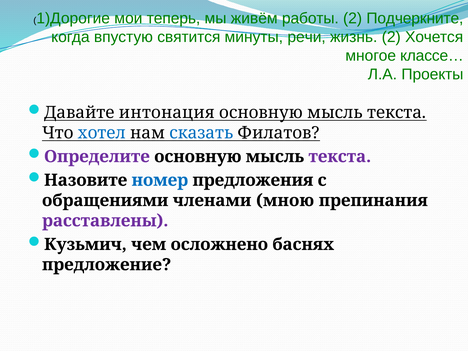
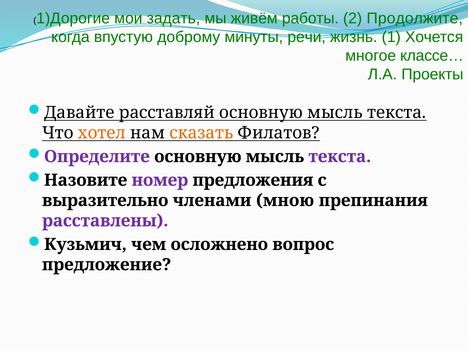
теперь: теперь -> задать
Подчеркните: Подчеркните -> Продолжите
святится: святится -> доброму
жизнь 2: 2 -> 1
интонация: интонация -> расставляй
хотел colour: blue -> orange
сказать colour: blue -> orange
номер colour: blue -> purple
обращениями: обращениями -> выразительно
баснях: баснях -> вопрос
